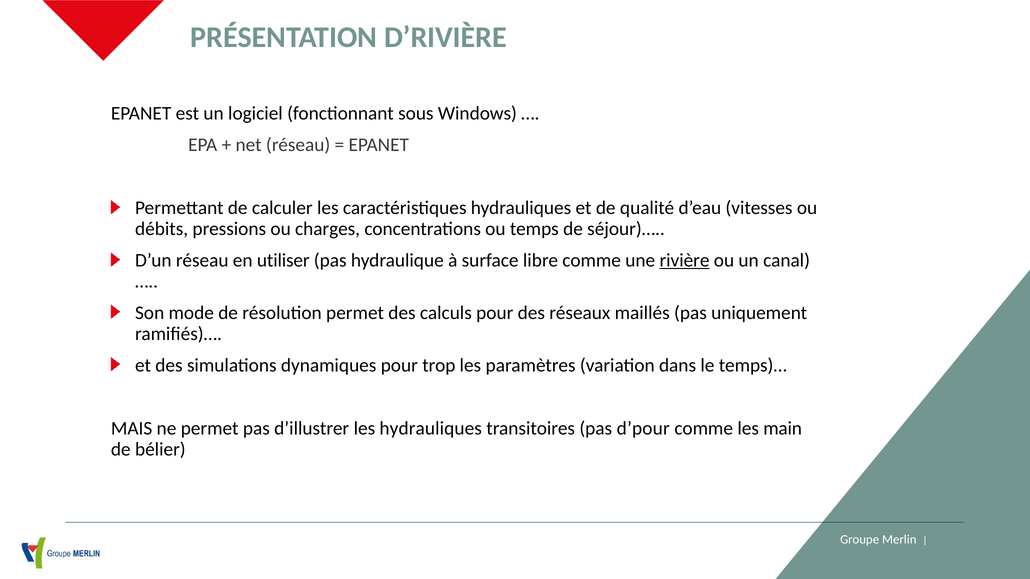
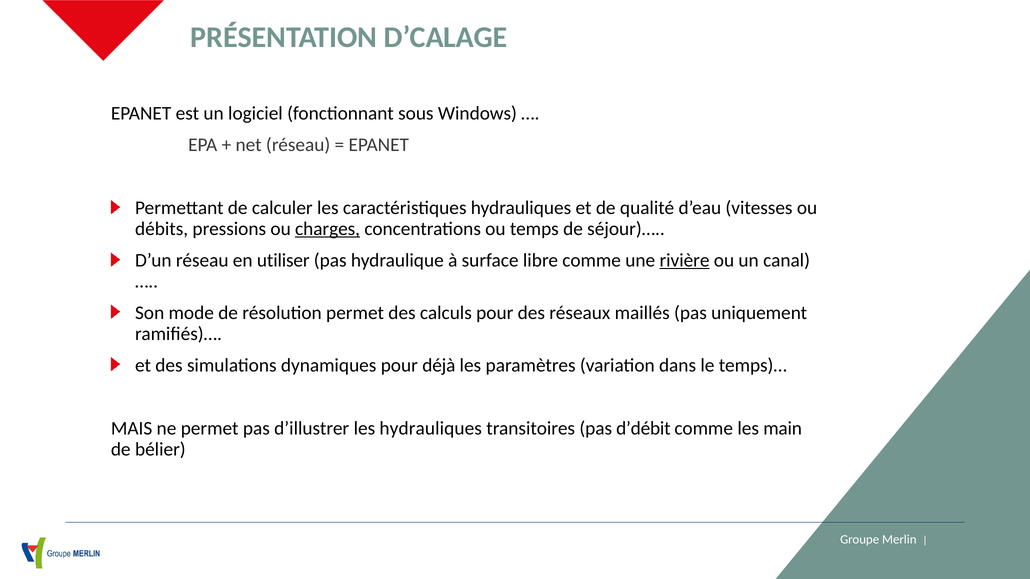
D’RIVIÈRE: D’RIVIÈRE -> D’CALAGE
charges underline: none -> present
trop: trop -> déjà
d’pour: d’pour -> d’débit
